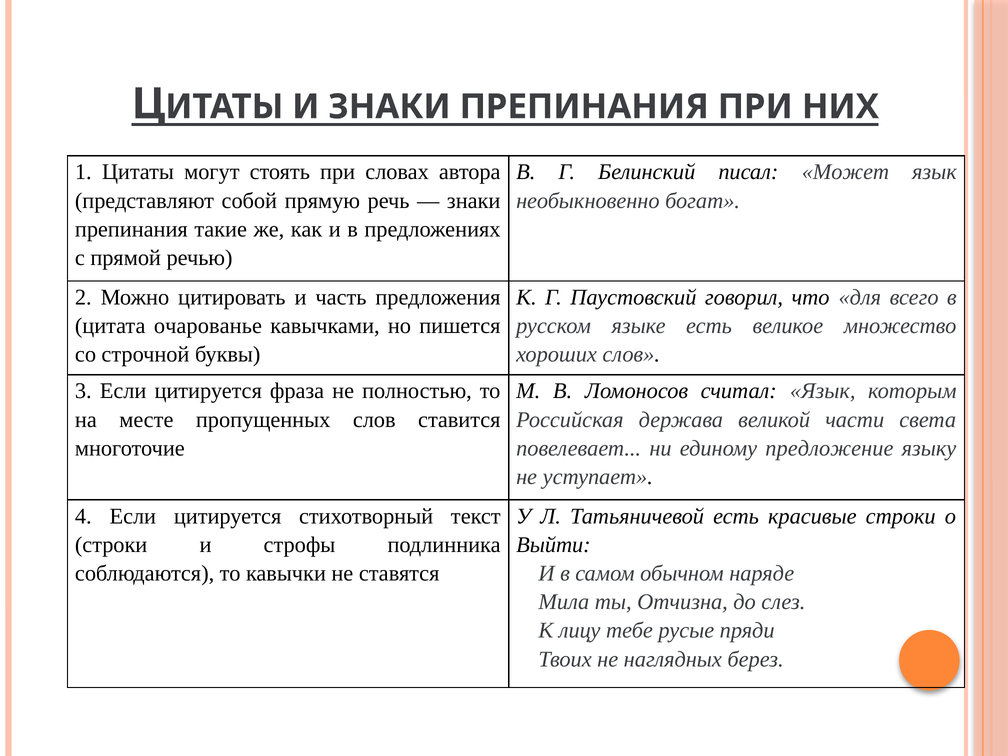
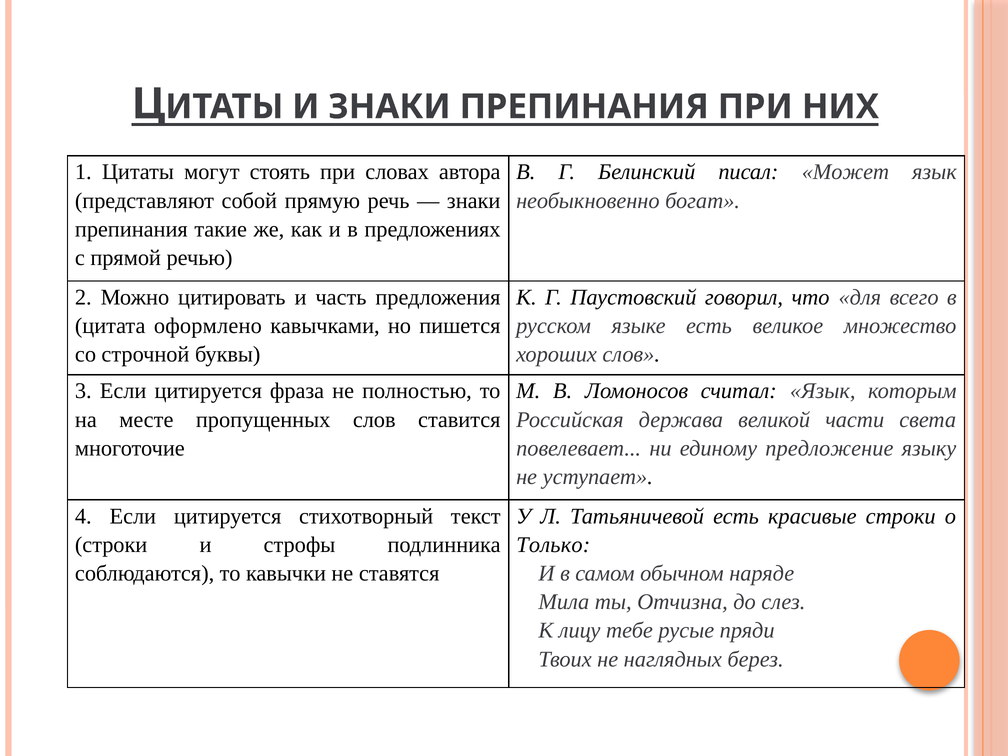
очарованье: очарованье -> оформлено
Выйти: Выйти -> Только
